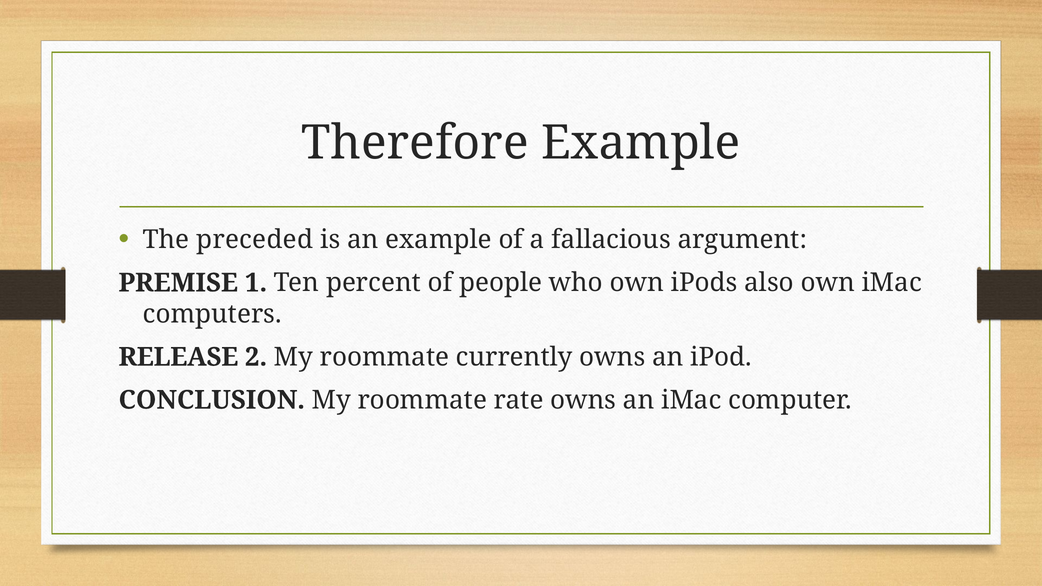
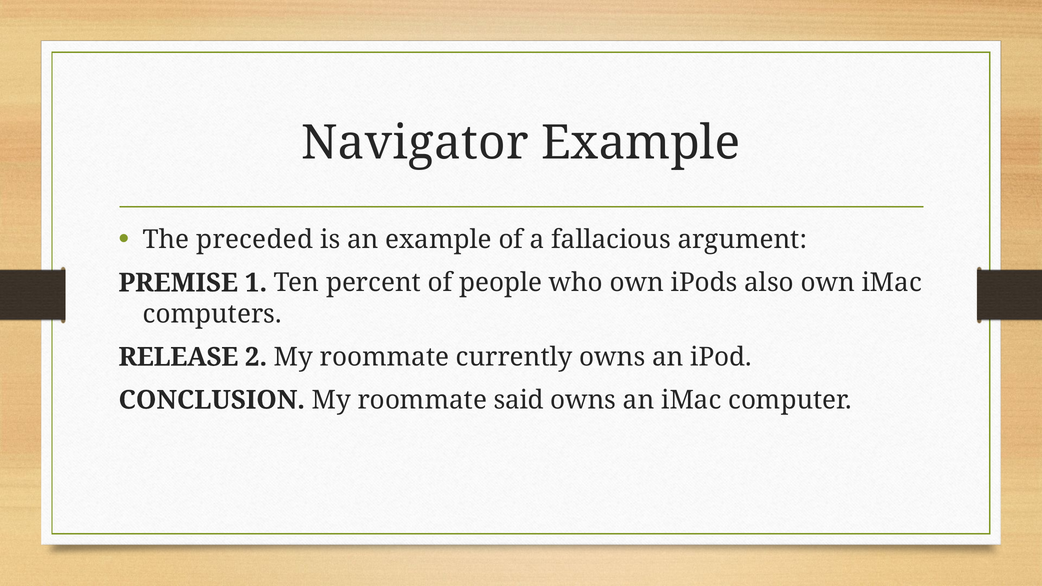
Therefore: Therefore -> Navigator
rate: rate -> said
